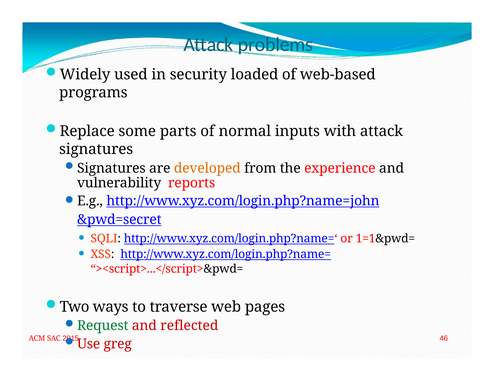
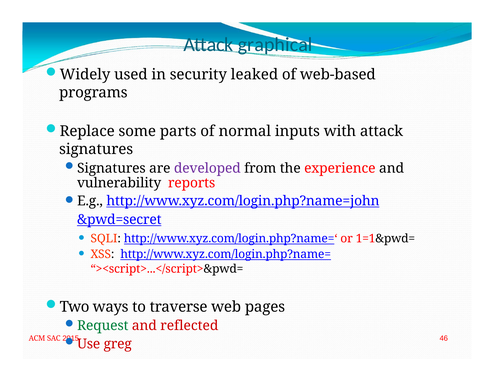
problems: problems -> graphical
loaded: loaded -> leaked
developed colour: orange -> purple
